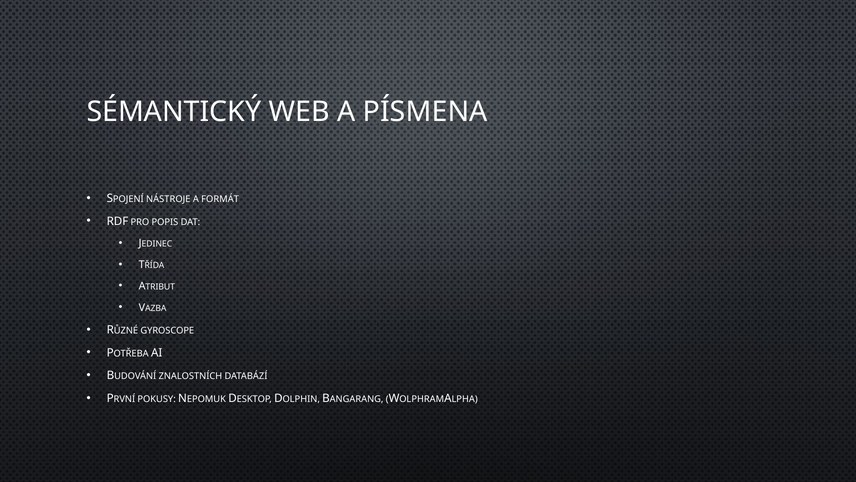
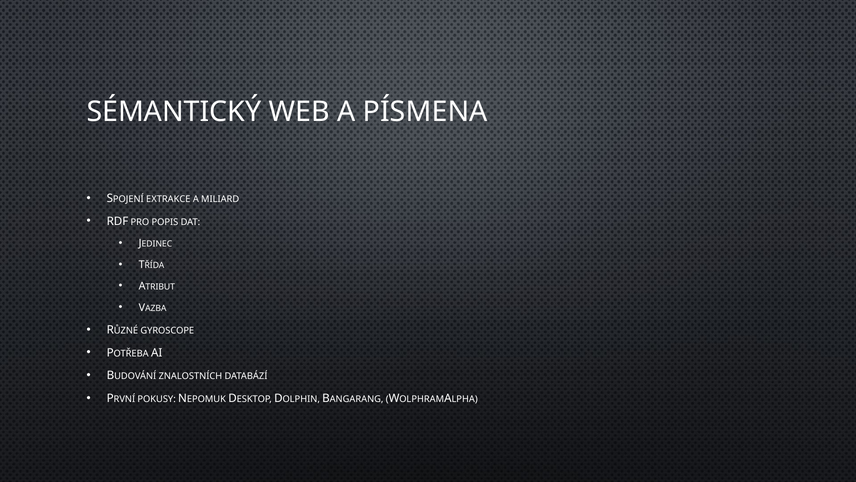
NÁSTROJE: NÁSTROJE -> EXTRAKCE
FORMÁT: FORMÁT -> MILIARD
